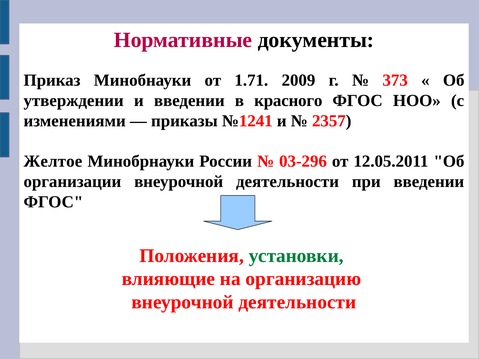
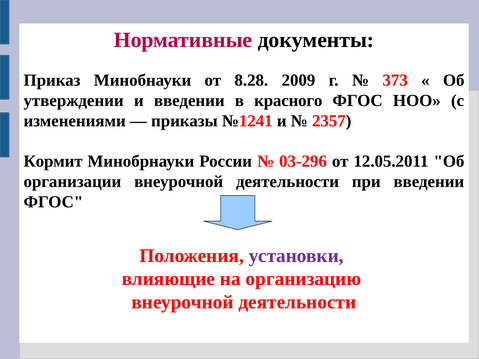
1.71: 1.71 -> 8.28
Желтое: Желтое -> Кормит
установки colour: green -> purple
